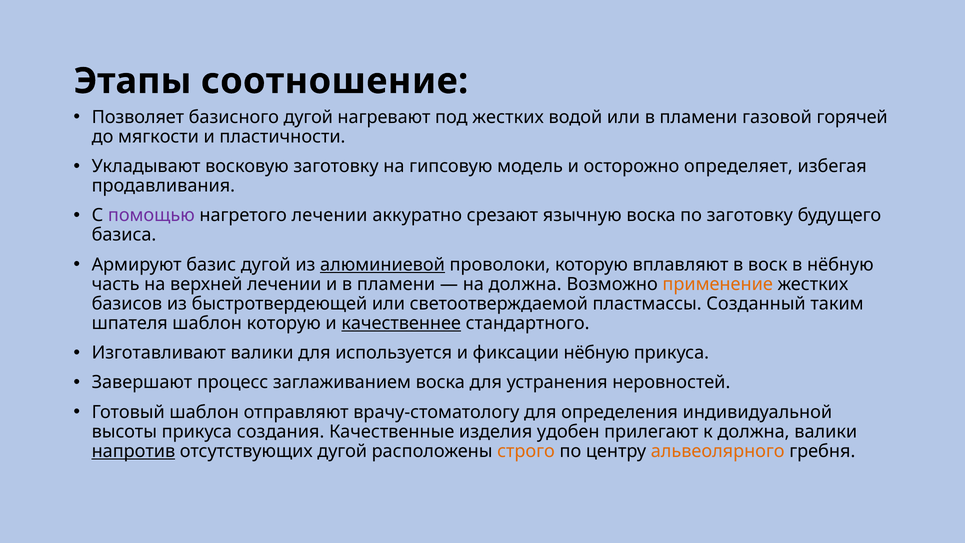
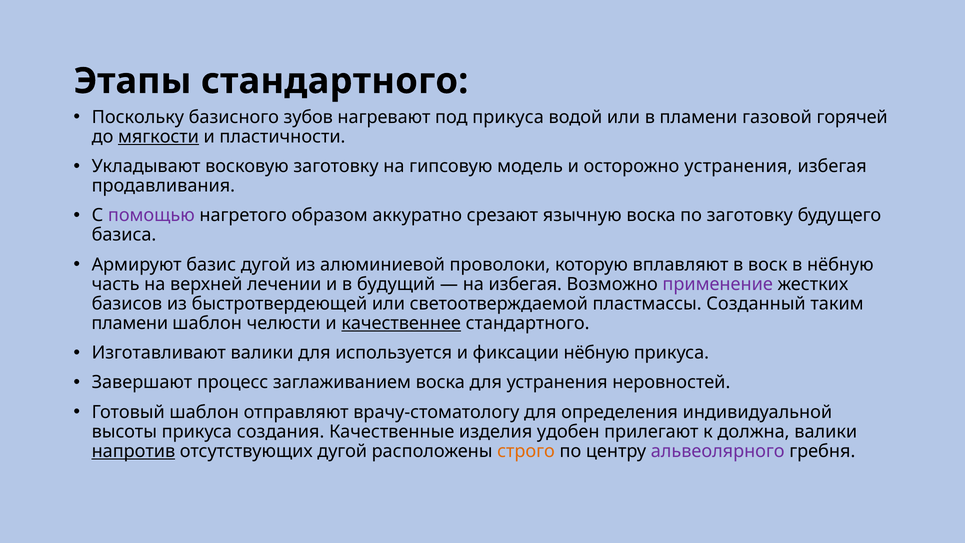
Этапы соотношение: соотношение -> стандартного
Позволяет: Позволяет -> Поскольку
базисного дугой: дугой -> зубов
под жестких: жестких -> прикуса
мягкости underline: none -> present
осторожно определяет: определяет -> устранения
нагретого лечении: лечении -> образом
алюминиевой underline: present -> none
и в пламени: пламени -> будущий
на должна: должна -> избегая
применение colour: orange -> purple
шпателя at (130, 323): шпателя -> пламени
шаблон которую: которую -> челюсти
альвеолярного colour: orange -> purple
